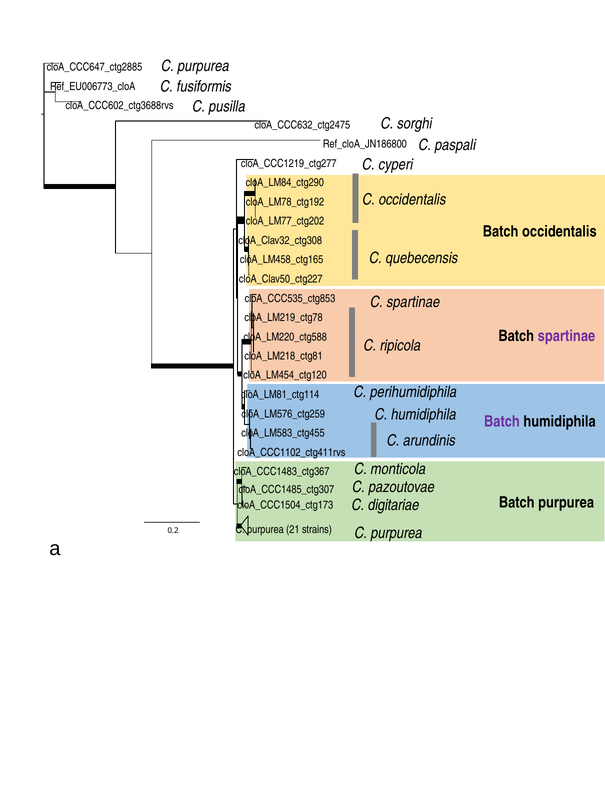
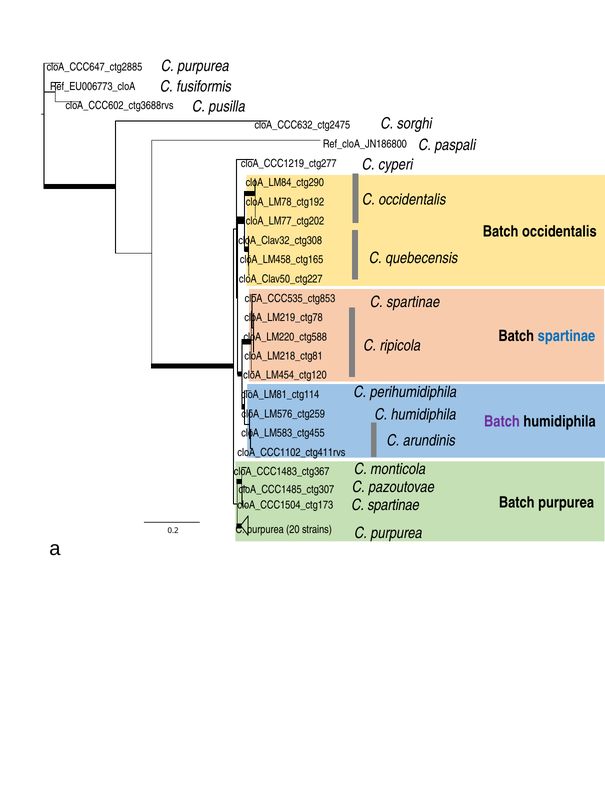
spartinae at (566, 336) colour: purple -> blue
digitariae at (394, 505): digitariae -> spartinae
21: 21 -> 20
